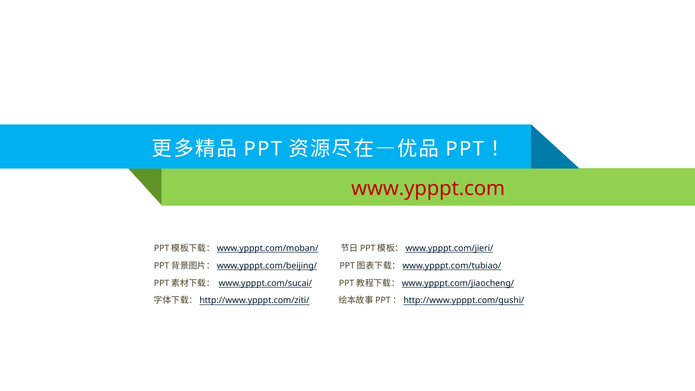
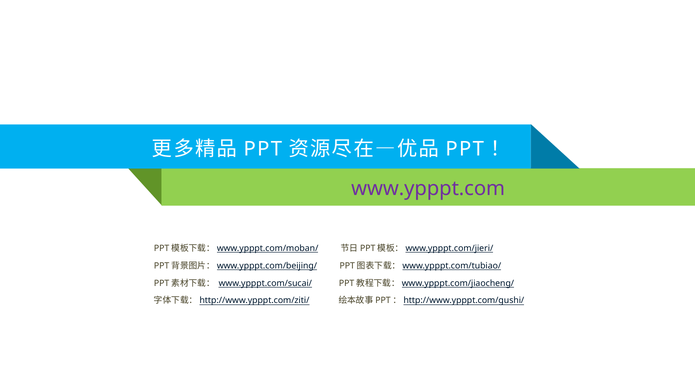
www.ypppt.com colour: red -> purple
